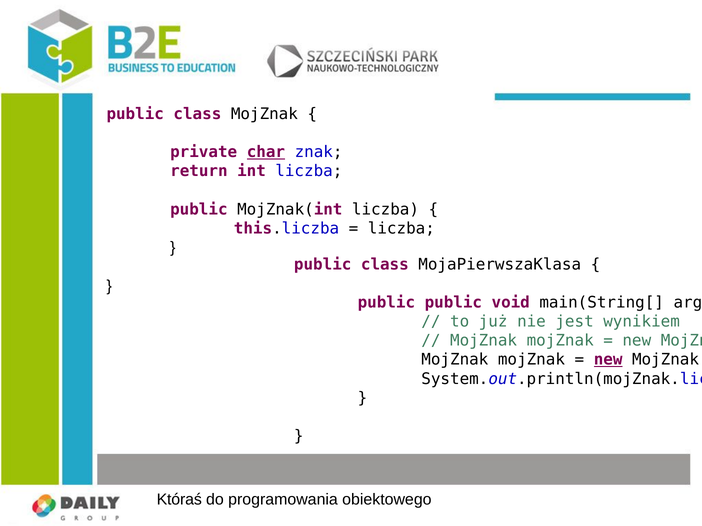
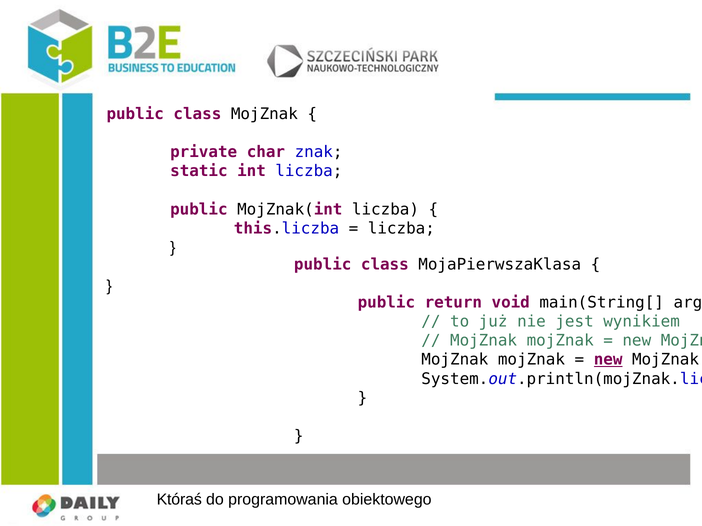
char underline: present -> none
return: return -> static
public public: public -> return
